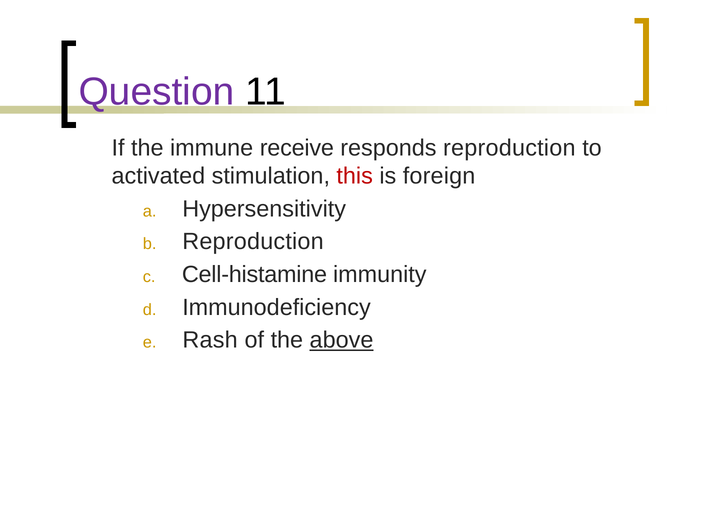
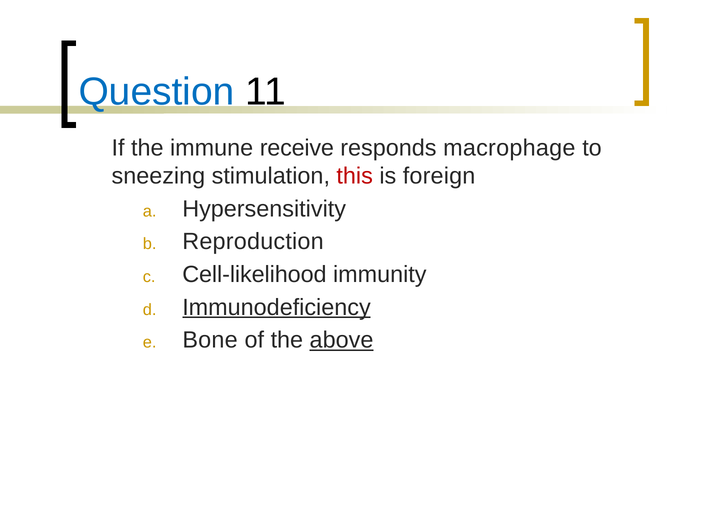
Question colour: purple -> blue
responds reproduction: reproduction -> macrophage
activated: activated -> sneezing
Cell-histamine: Cell-histamine -> Cell-likelihood
Immunodeficiency underline: none -> present
Rash: Rash -> Bone
